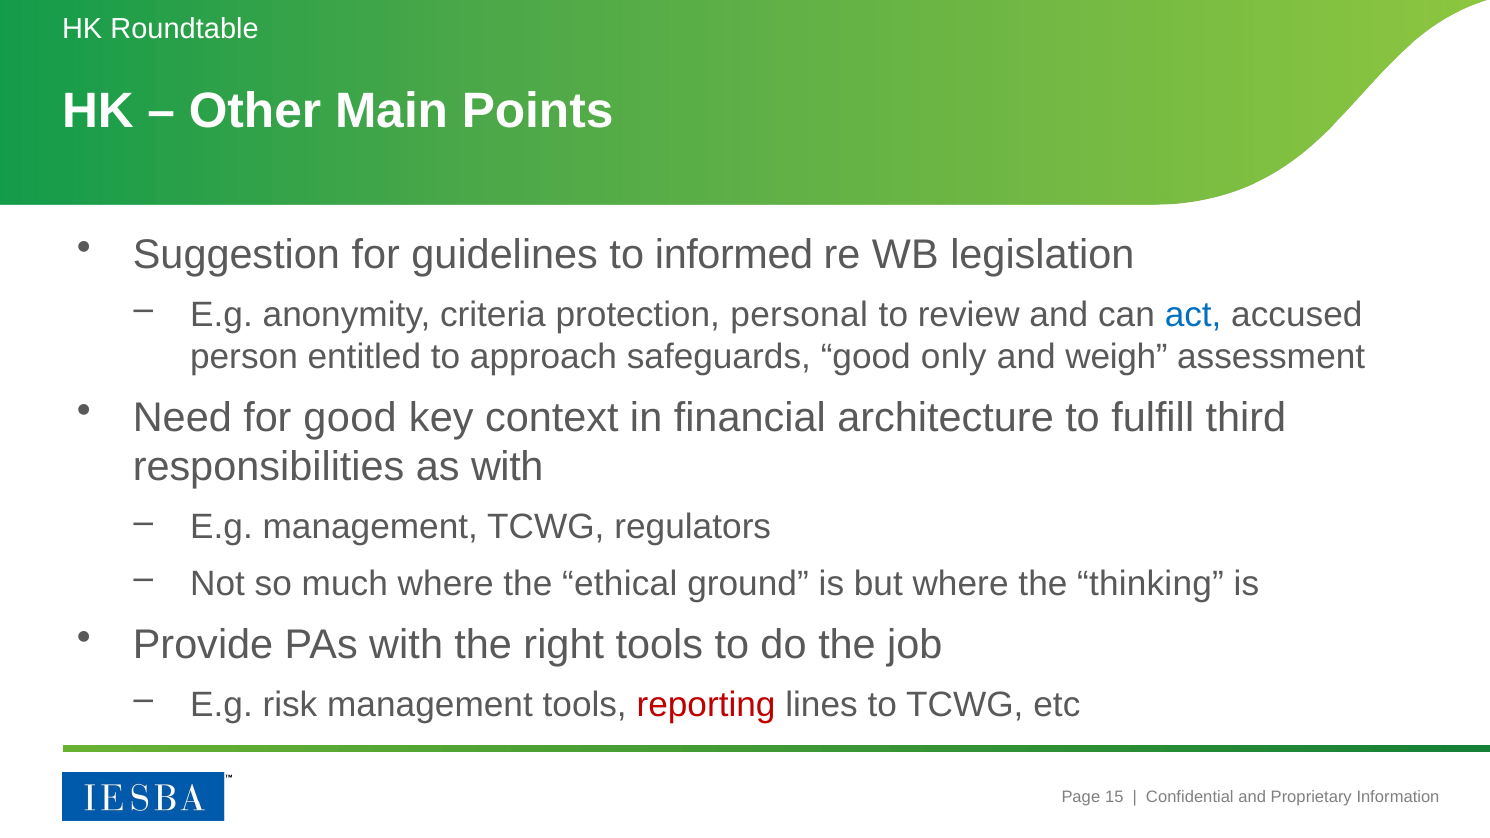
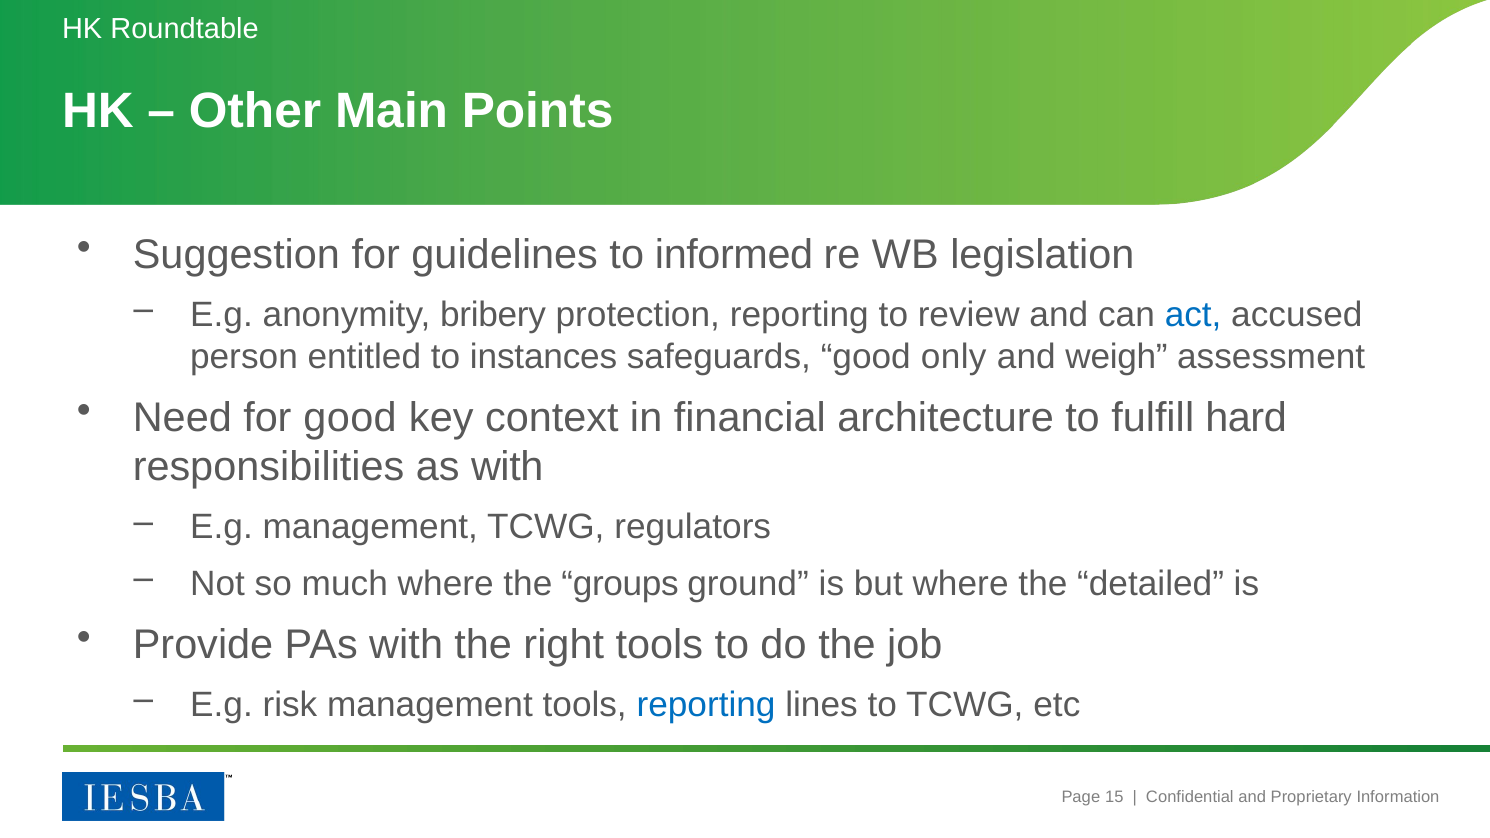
criteria: criteria -> bribery
protection personal: personal -> reporting
approach: approach -> instances
third: third -> hard
ethical: ethical -> groups
thinking: thinking -> detailed
reporting at (706, 705) colour: red -> blue
